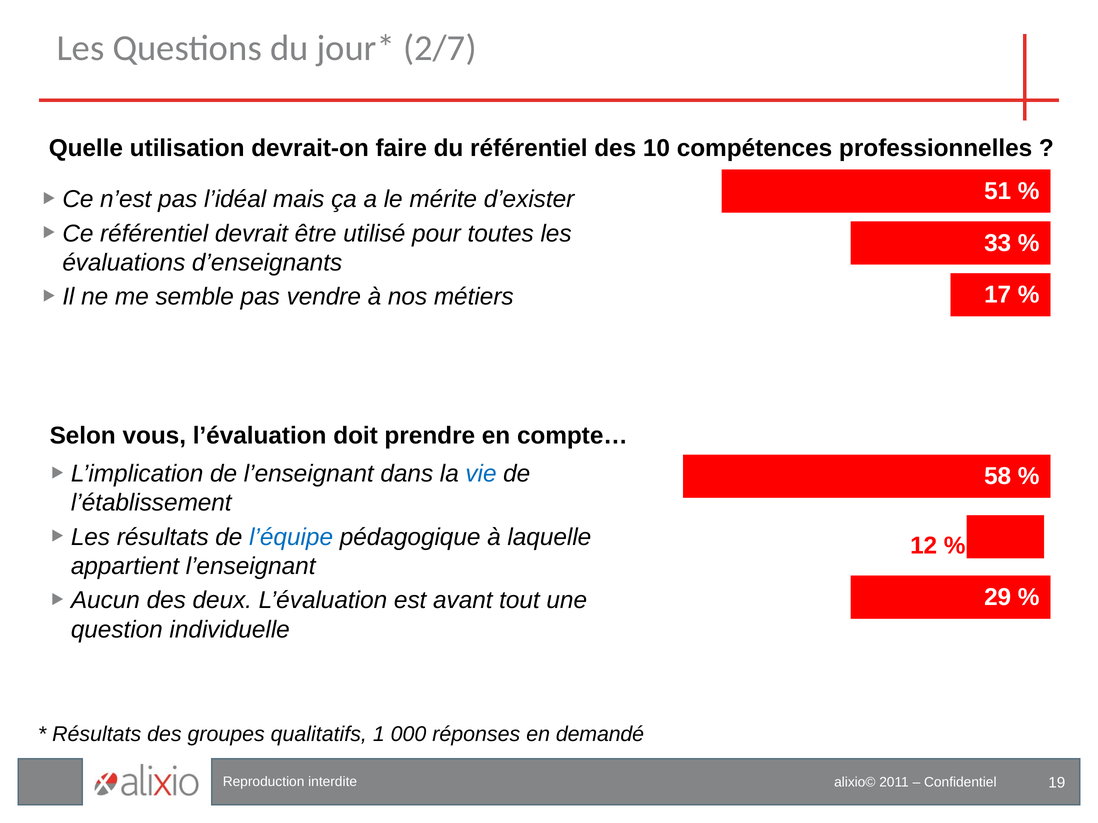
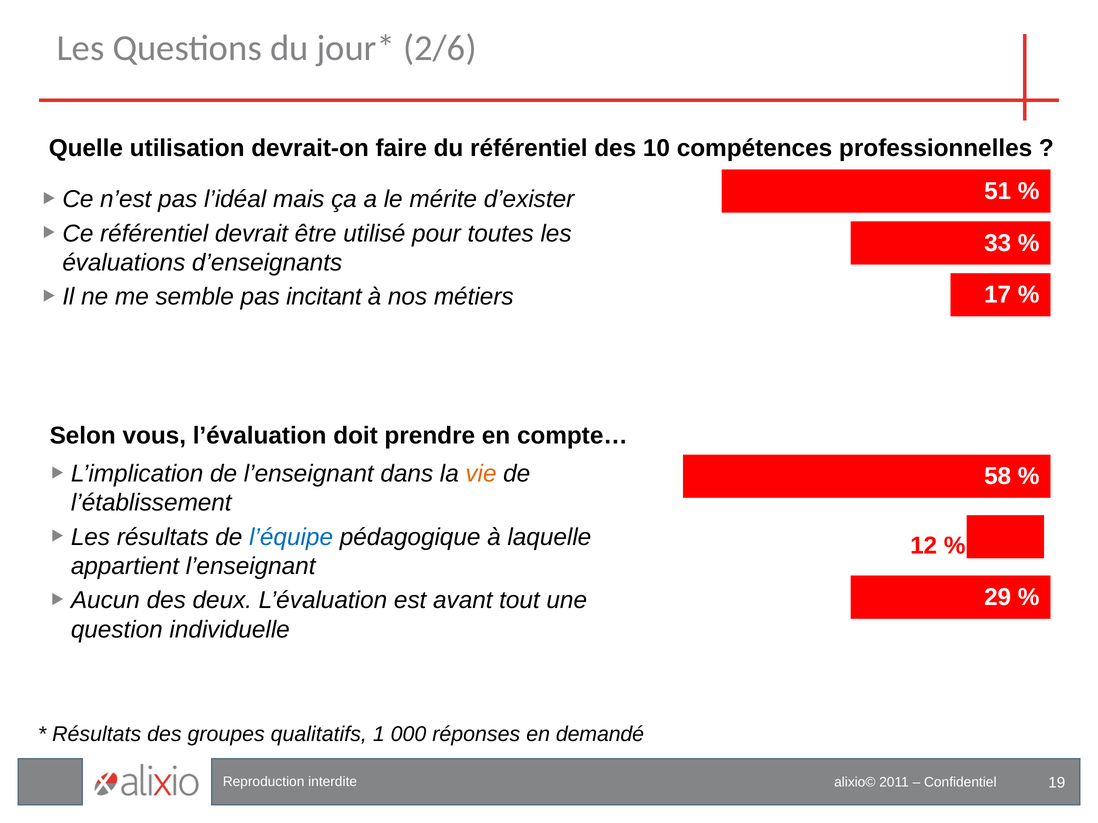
2/7: 2/7 -> 2/6
vendre: vendre -> incitant
vie colour: blue -> orange
